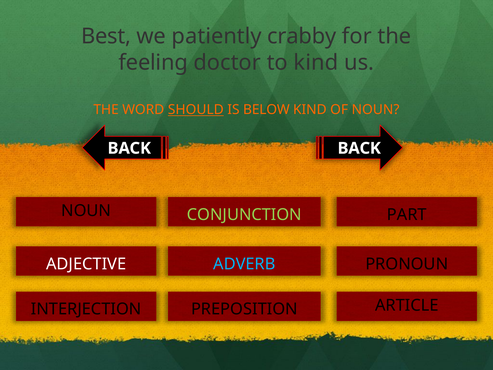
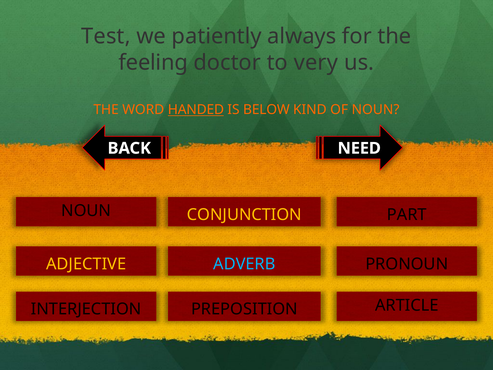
Best: Best -> Test
crabby: crabby -> always
to kind: kind -> very
SHOULD: SHOULD -> HANDED
BACK BACK: BACK -> NEED
CONJUNCTION colour: light green -> yellow
ADJECTIVE colour: white -> yellow
